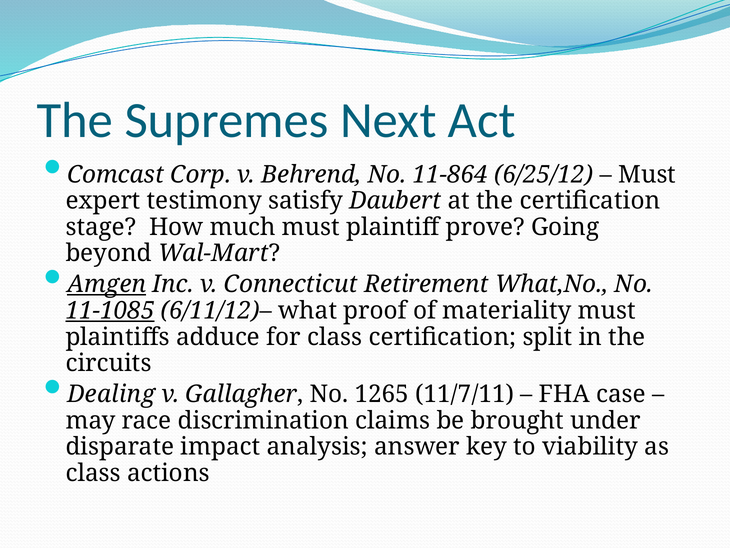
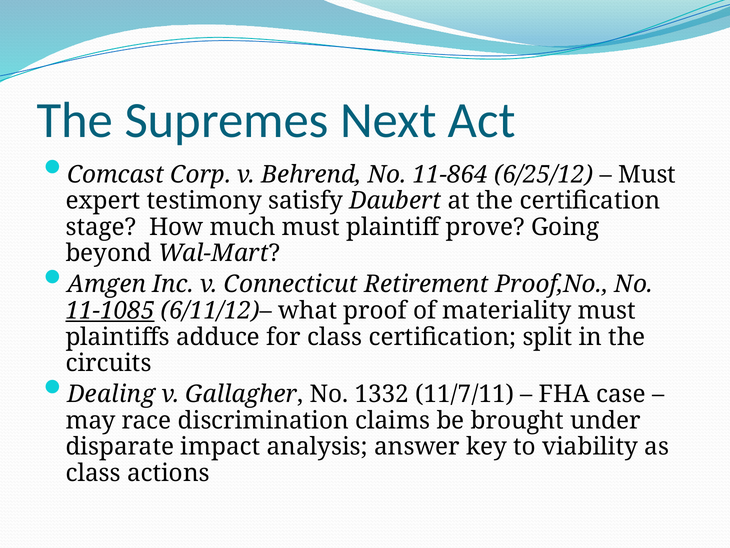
Amgen underline: present -> none
What,No: What,No -> Proof,No
1265: 1265 -> 1332
